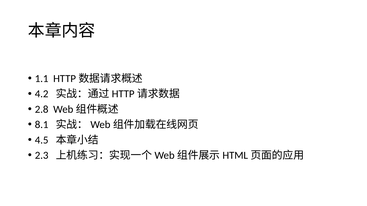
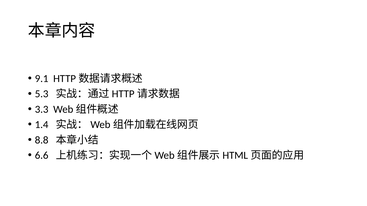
1.1: 1.1 -> 9.1
4.2: 4.2 -> 5.3
2.8: 2.8 -> 3.3
8.1: 8.1 -> 1.4
4.5: 4.5 -> 8.8
2.3: 2.3 -> 6.6
